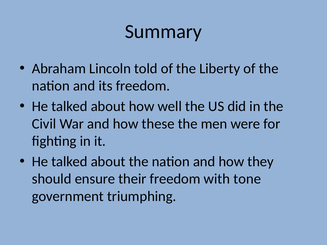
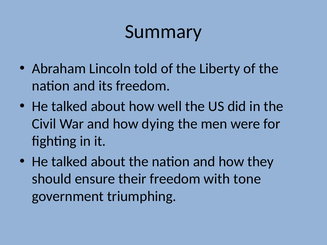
these: these -> dying
